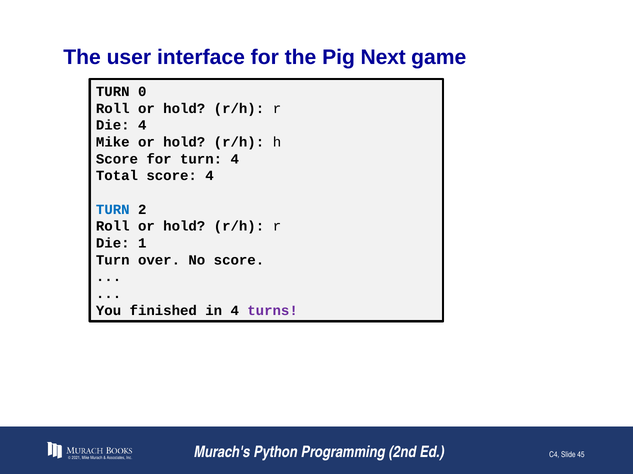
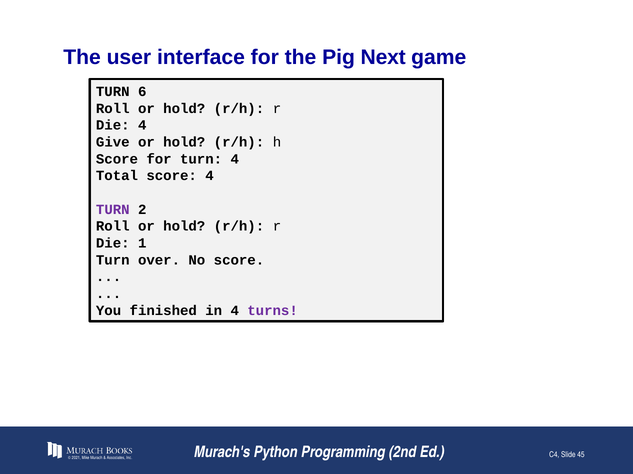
0: 0 -> 6
Mike at (113, 142): Mike -> Give
TURN at (113, 210) colour: blue -> purple
